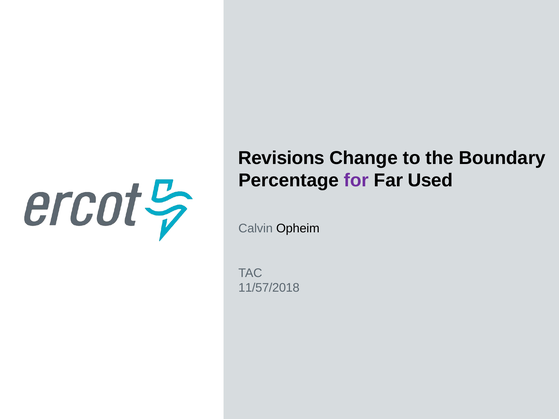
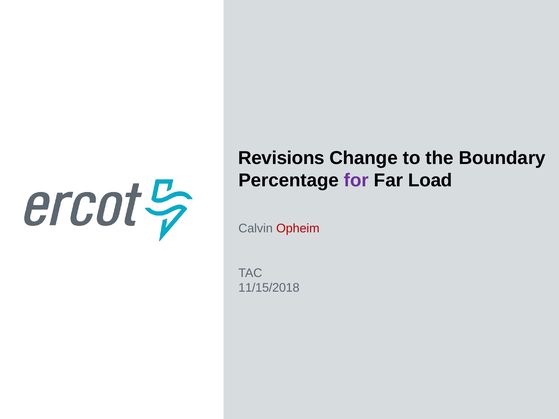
Used: Used -> Load
Opheim colour: black -> red
11/57/2018: 11/57/2018 -> 11/15/2018
